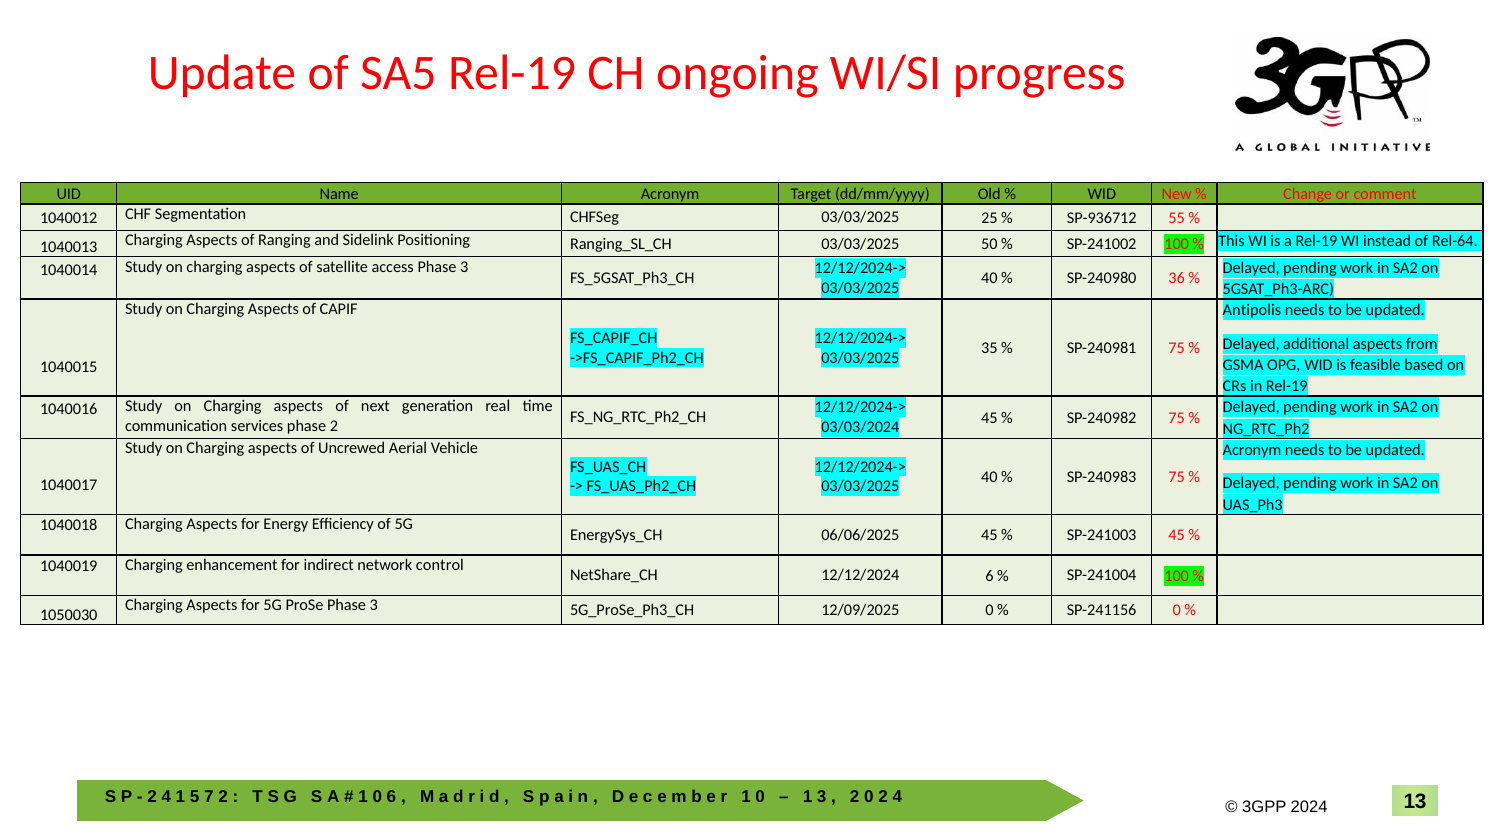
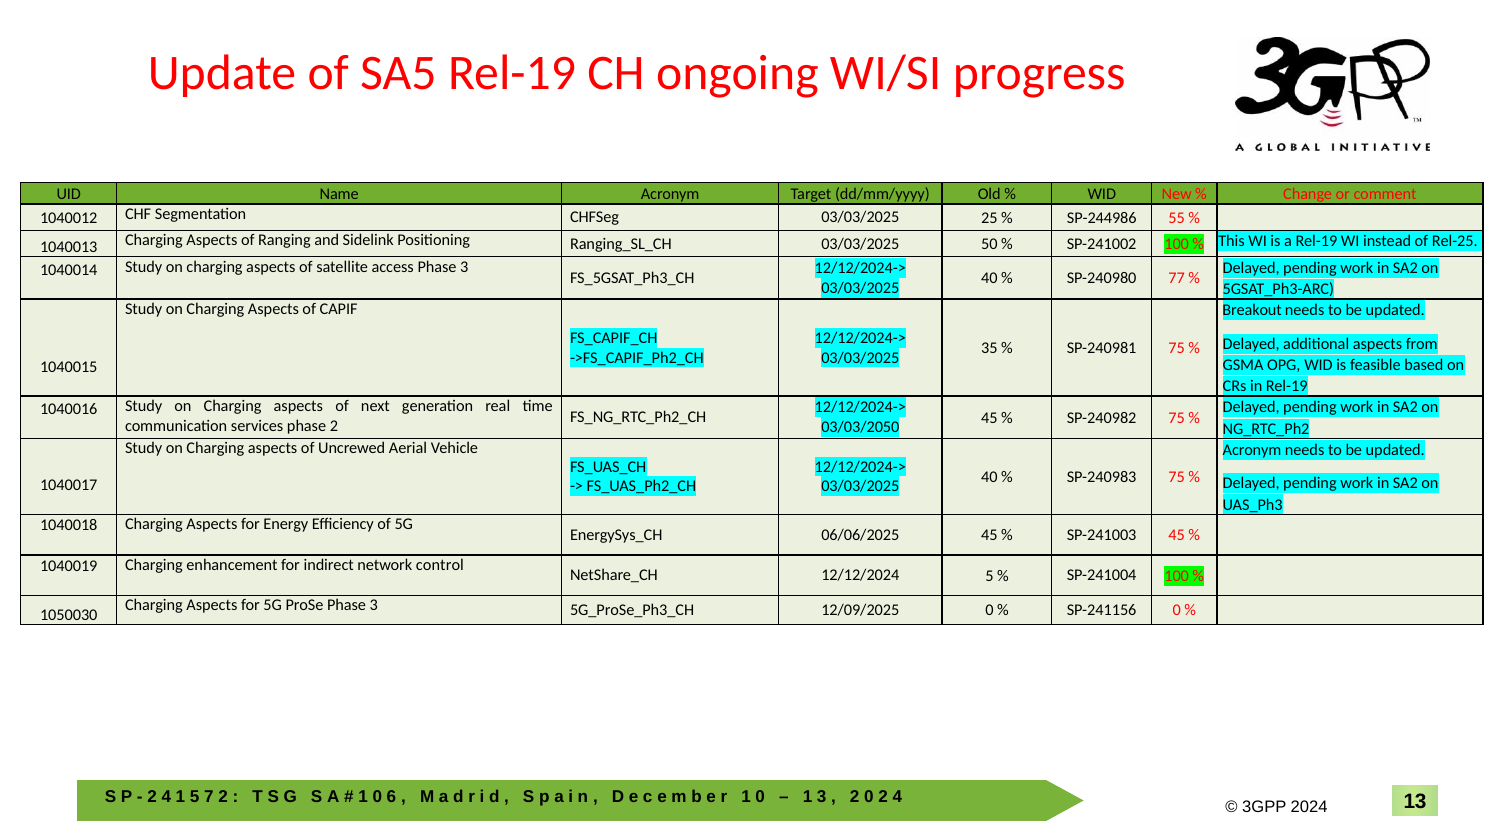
SP-936712: SP-936712 -> SP-244986
Rel-64: Rel-64 -> Rel-25
36: 36 -> 77
Antipolis: Antipolis -> Breakout
03/03/2024: 03/03/2024 -> 03/03/2050
12/12/2024 6: 6 -> 5
